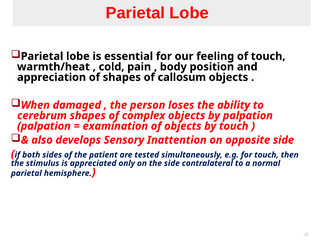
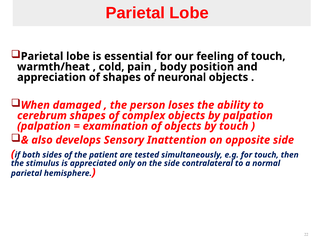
callosum: callosum -> neuronal
